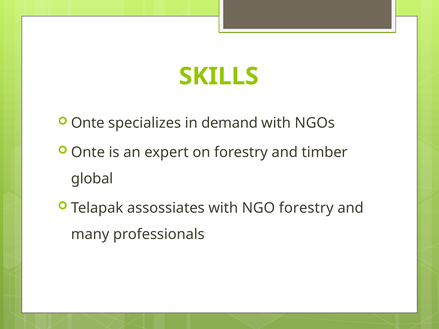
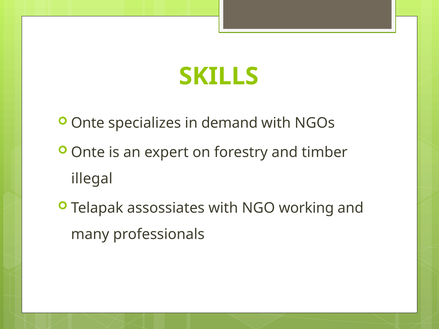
global: global -> illegal
NGO forestry: forestry -> working
